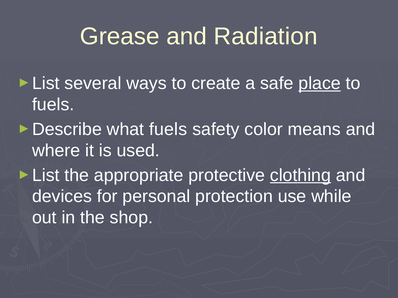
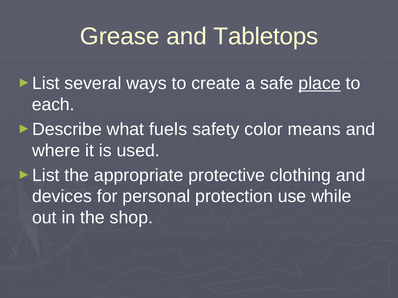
Radiation: Radiation -> Tabletops
fuels at (53, 105): fuels -> each
clothing underline: present -> none
